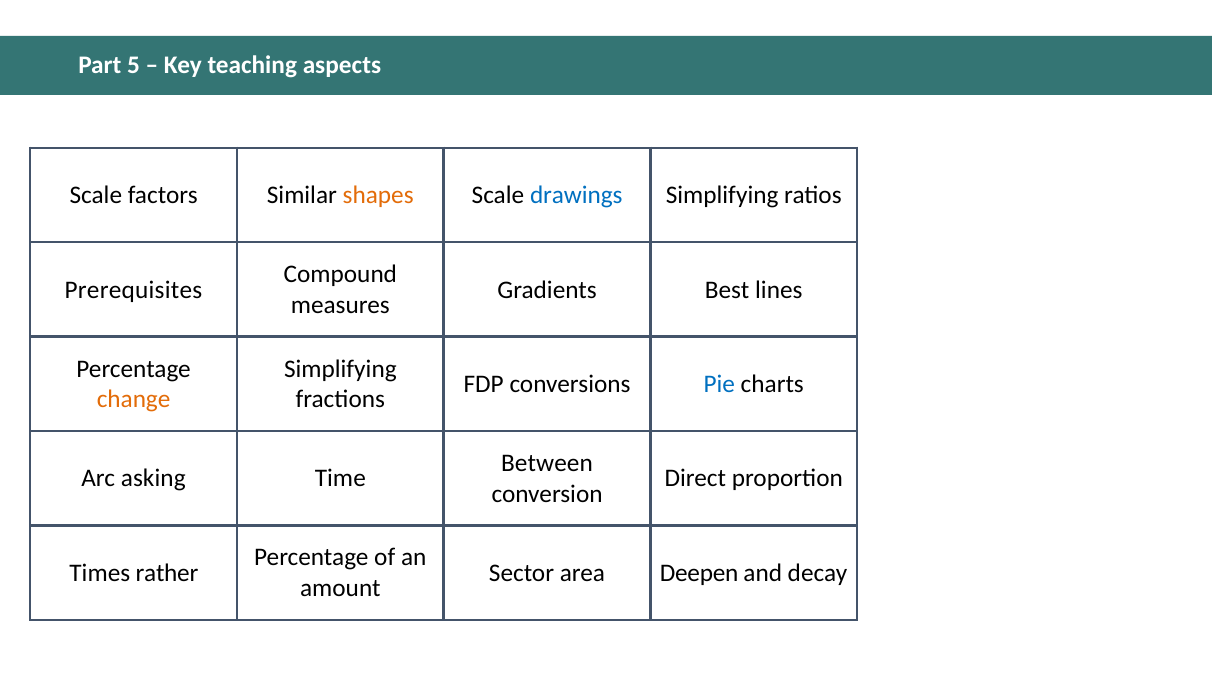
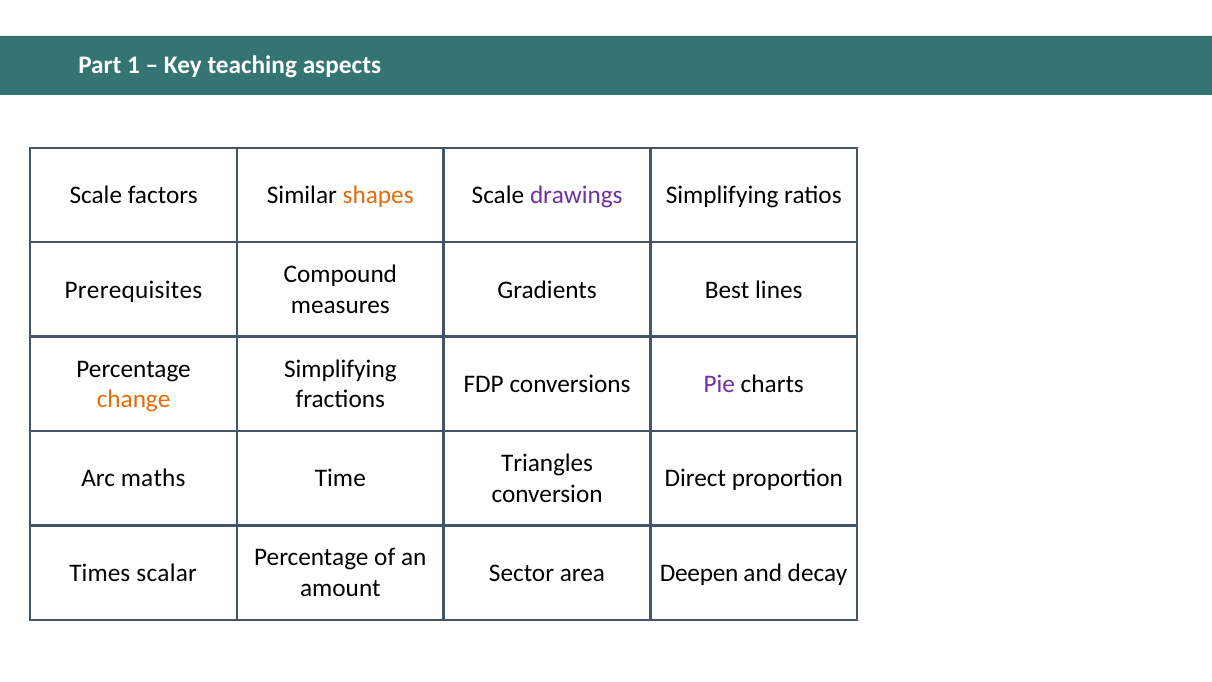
5: 5 -> 1
drawings colour: blue -> purple
Pie colour: blue -> purple
Between: Between -> Triangles
asking: asking -> maths
rather: rather -> scalar
